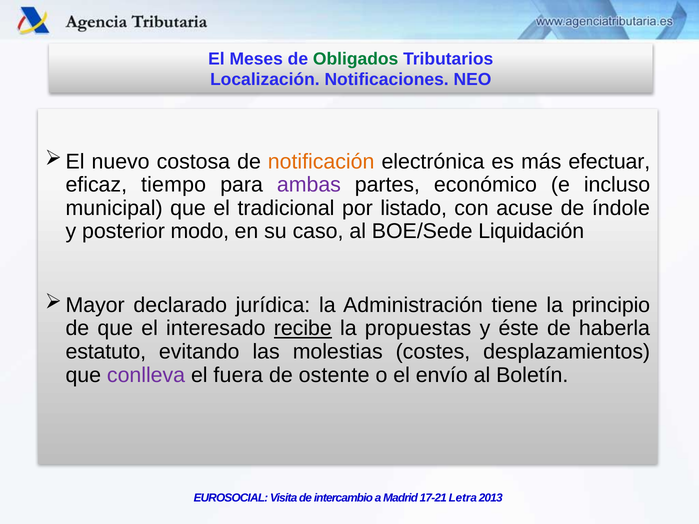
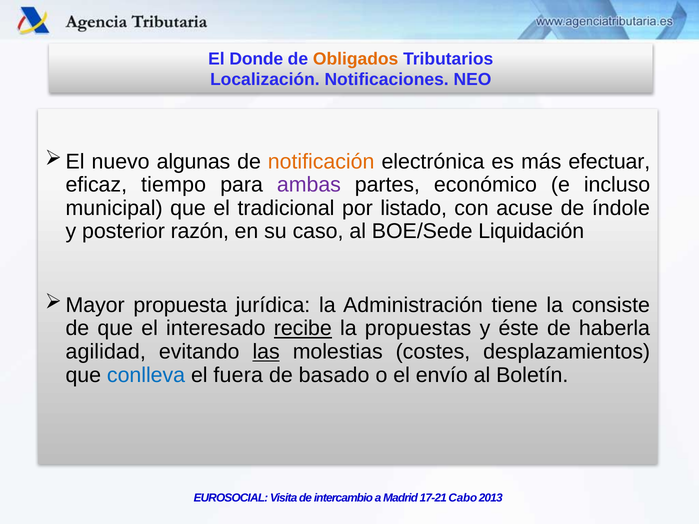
Meses: Meses -> Donde
Obligados colour: green -> orange
costosa: costosa -> algunas
modo: modo -> razón
declarado: declarado -> propuesta
principio: principio -> consiste
estatuto: estatuto -> agilidad
las underline: none -> present
conlleva colour: purple -> blue
ostente: ostente -> basado
Letra: Letra -> Cabo
